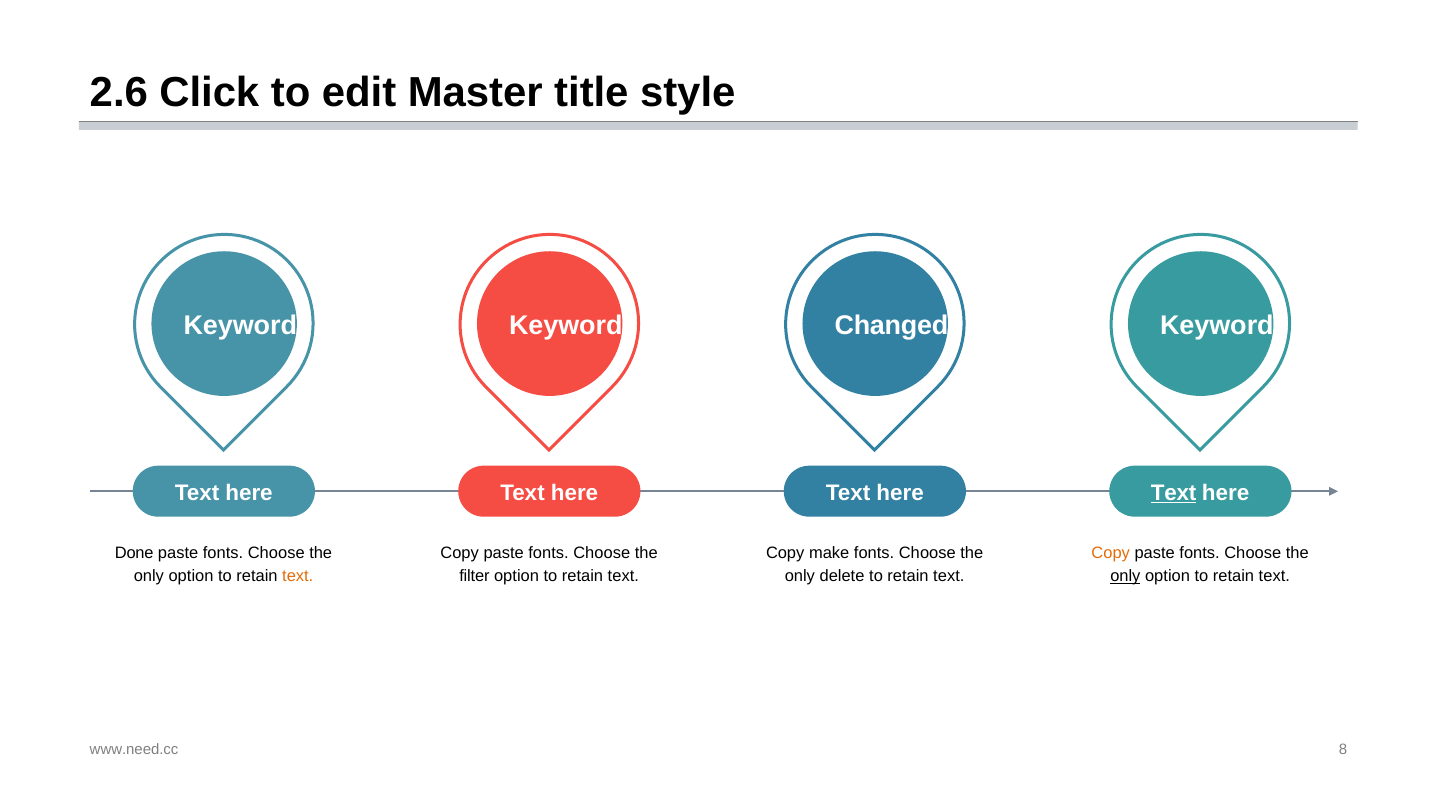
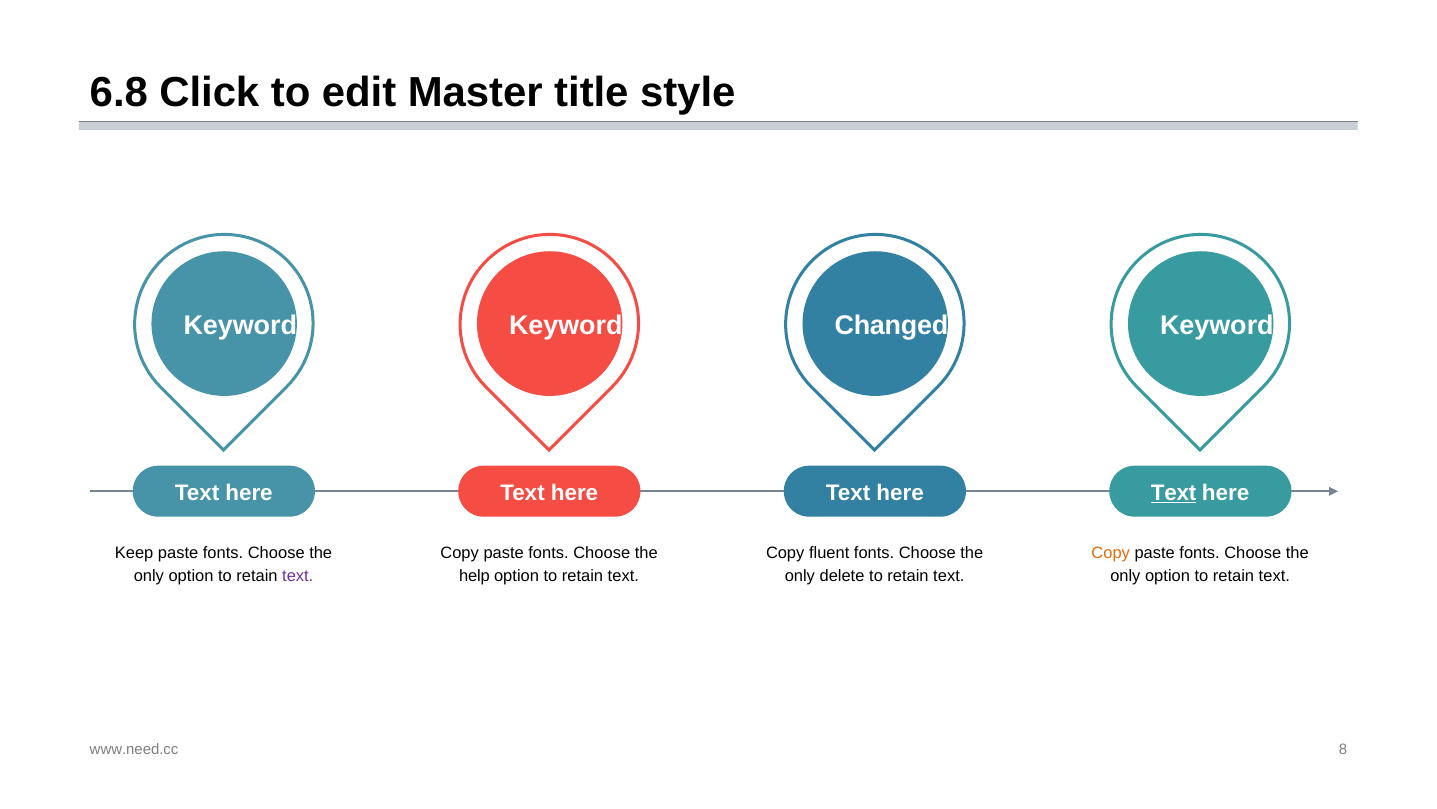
2.6: 2.6 -> 6.8
Done: Done -> Keep
make: make -> fluent
text at (298, 576) colour: orange -> purple
filter: filter -> help
only at (1125, 576) underline: present -> none
